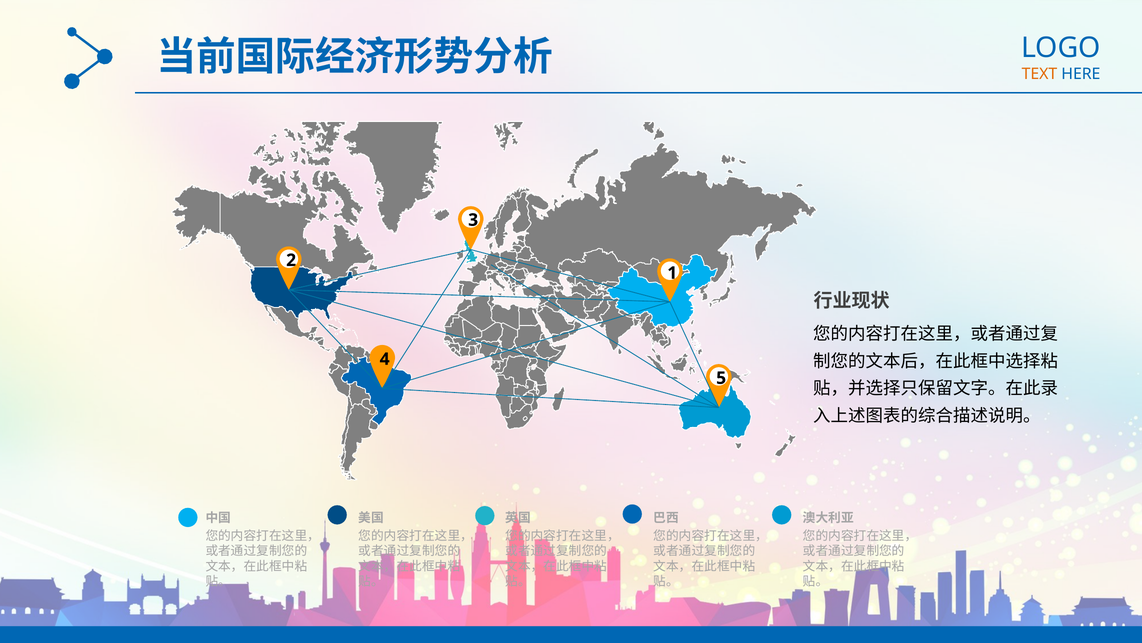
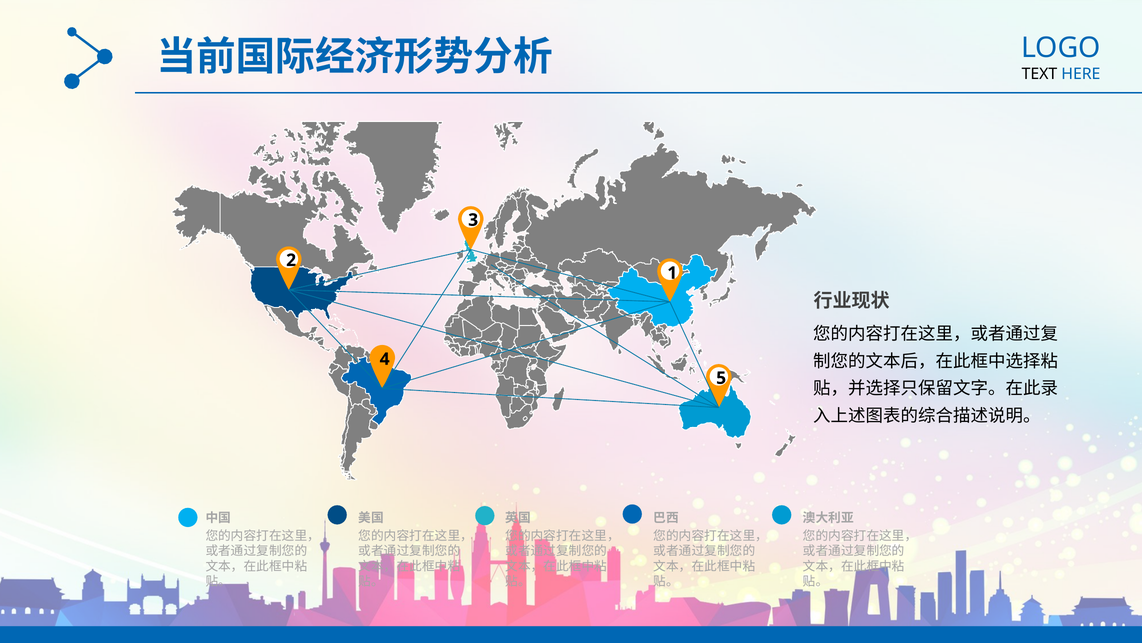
TEXT colour: orange -> black
